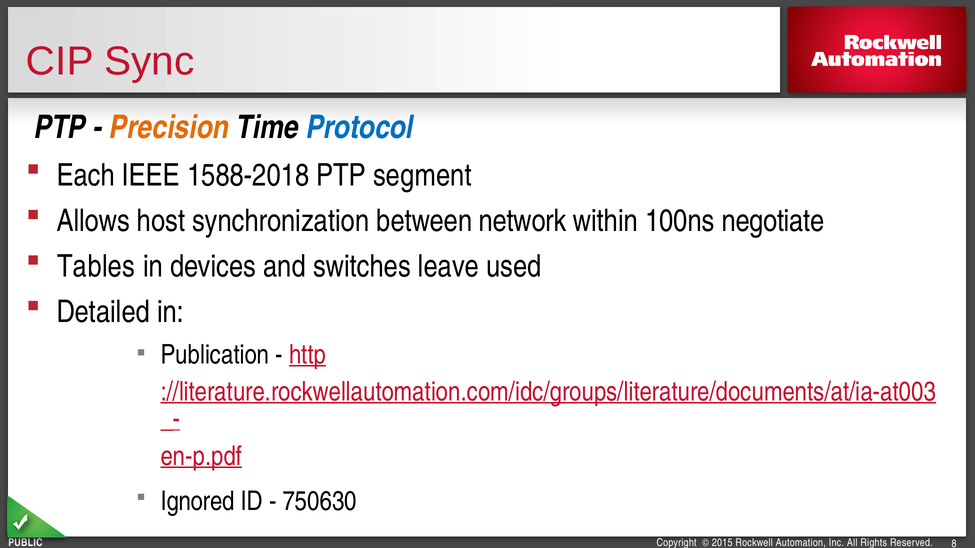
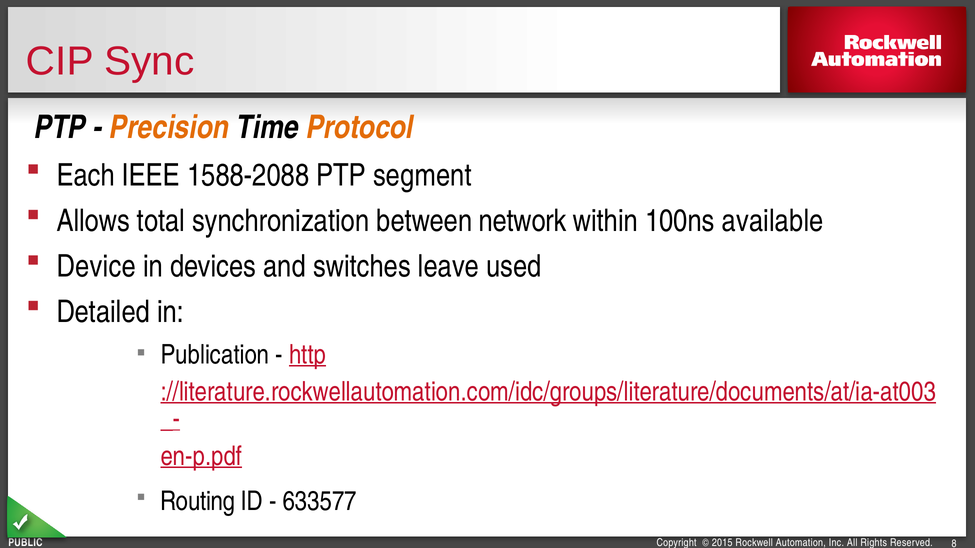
Protocol colour: blue -> orange
1588-2018: 1588-2018 -> 1588-2088
host: host -> total
negotiate: negotiate -> available
Tables: Tables -> Device
Ignored: Ignored -> Routing
750630: 750630 -> 633577
